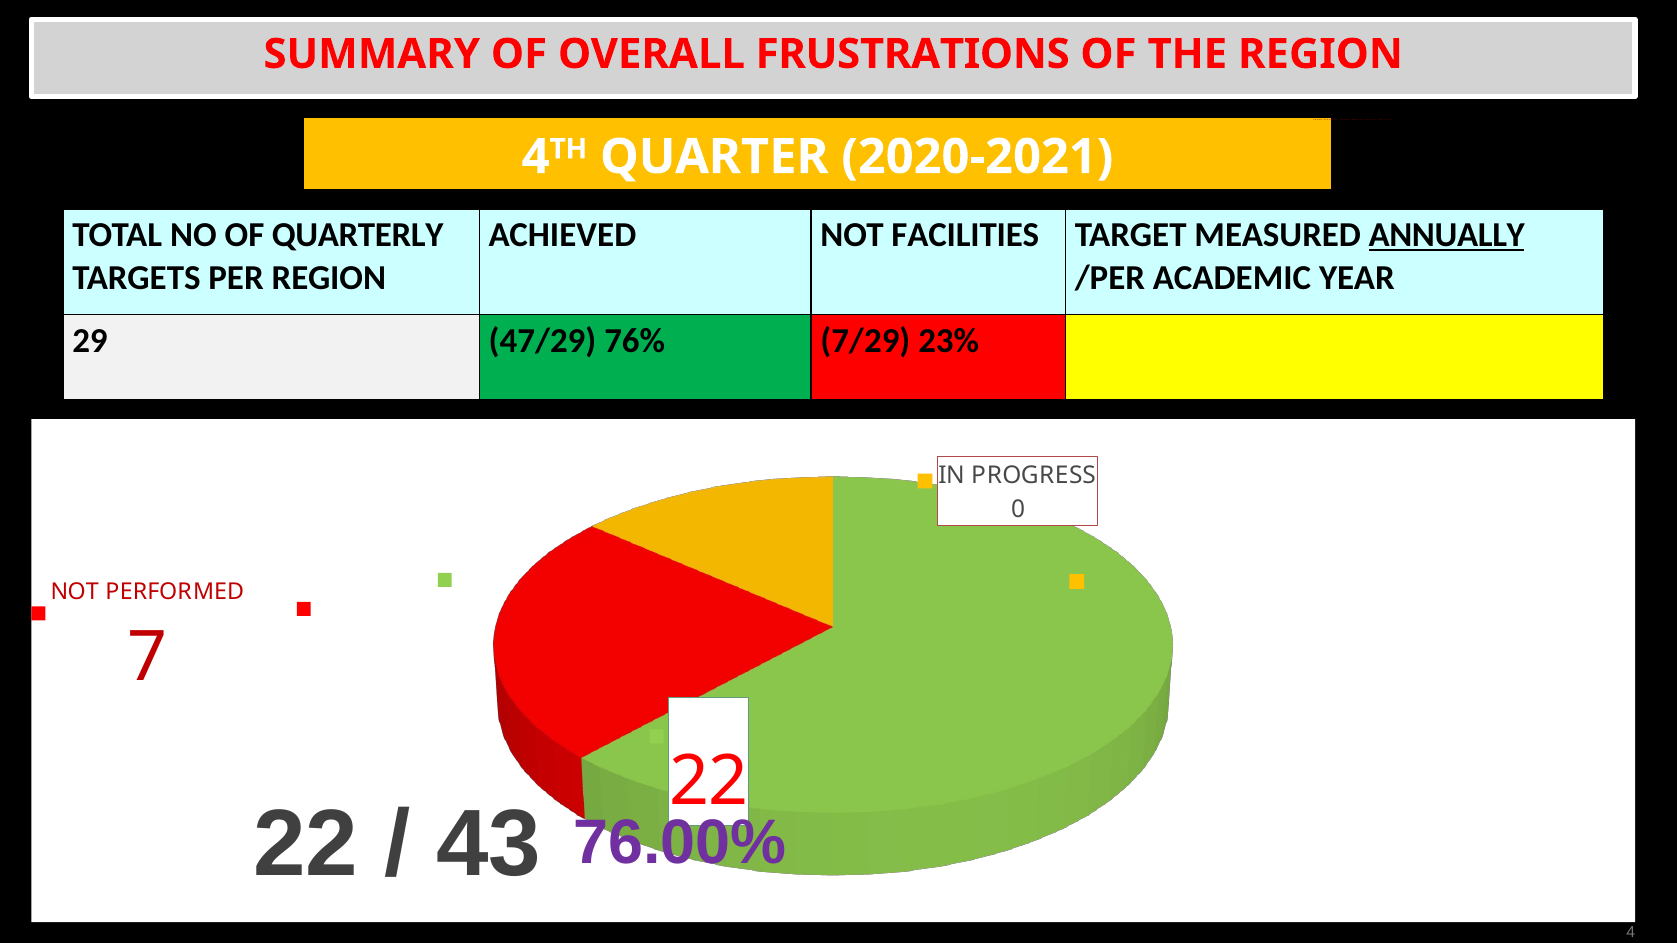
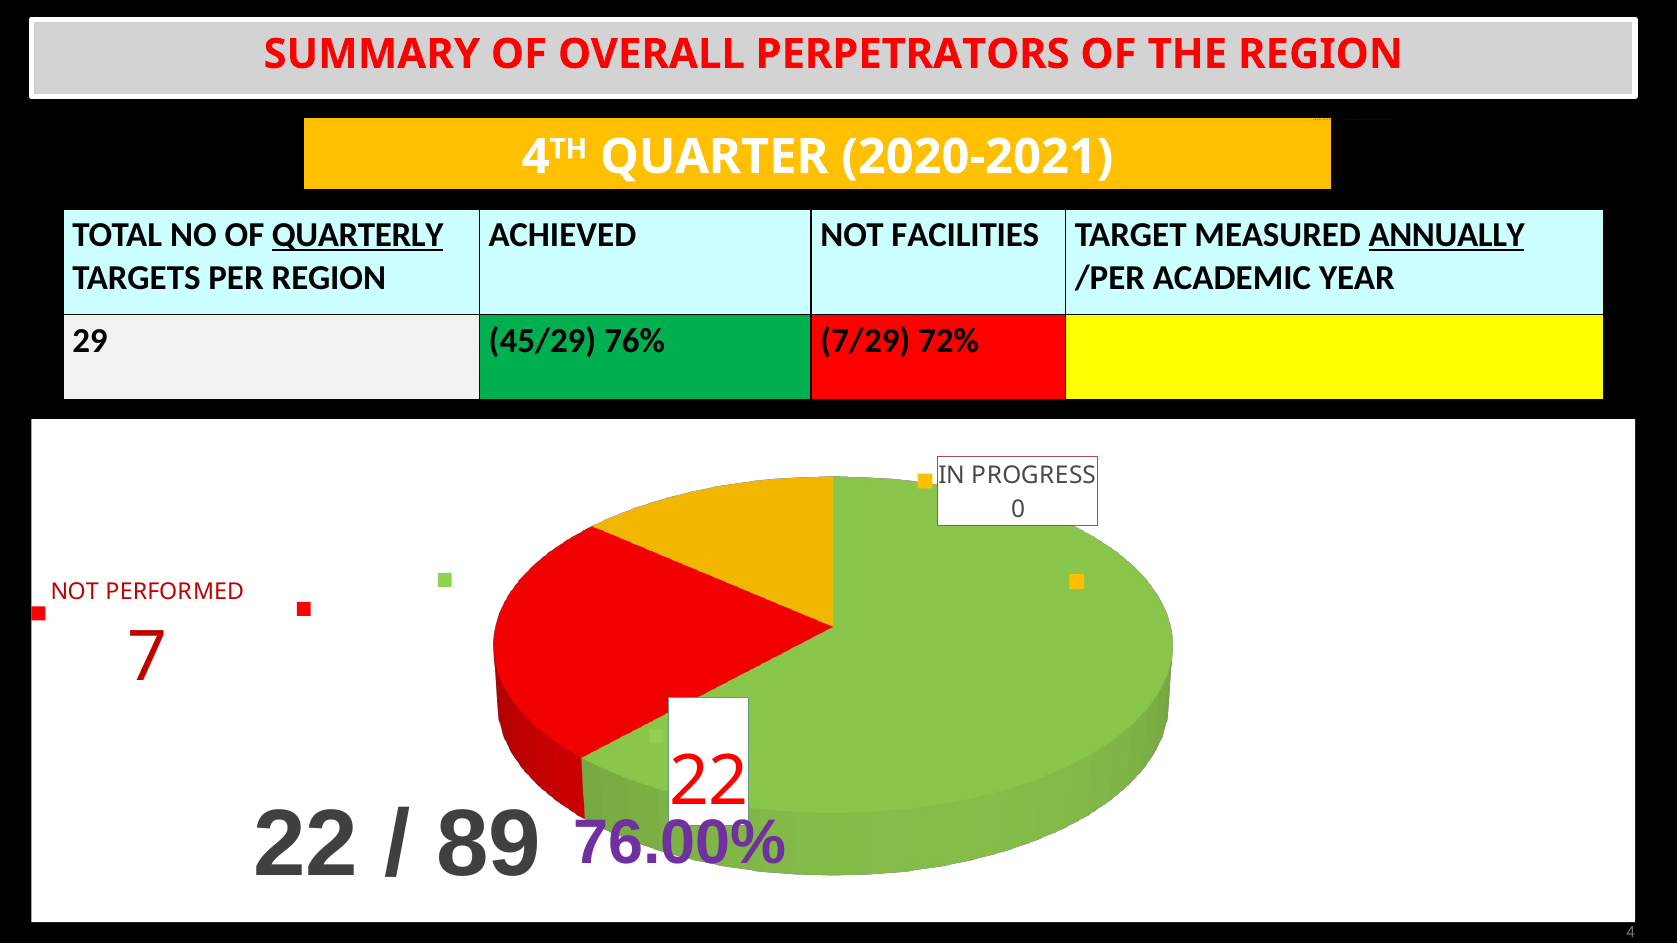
FRUSTRATIONS: FRUSTRATIONS -> PERPETRATORS
QUARTERLY underline: none -> present
47/29: 47/29 -> 45/29
23%: 23% -> 72%
43: 43 -> 89
